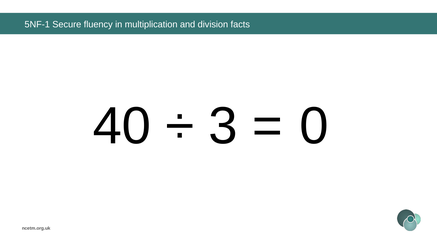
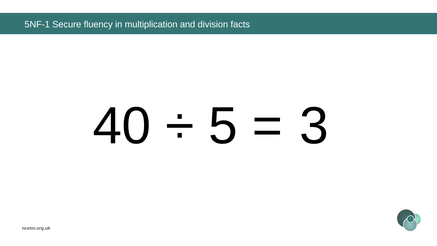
3: 3 -> 5
0: 0 -> 3
